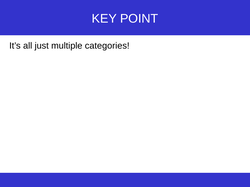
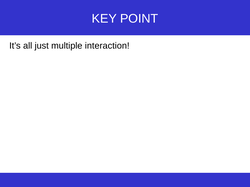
categories: categories -> interaction
